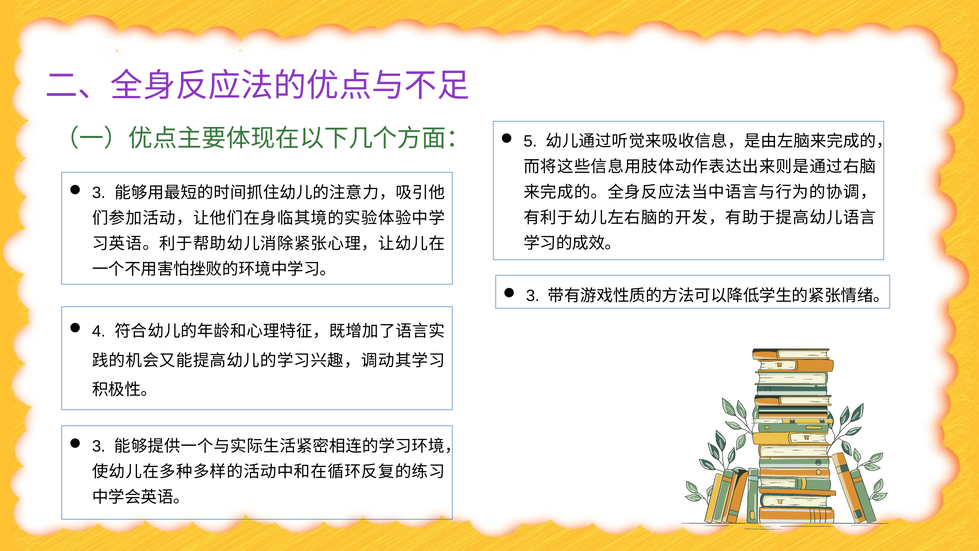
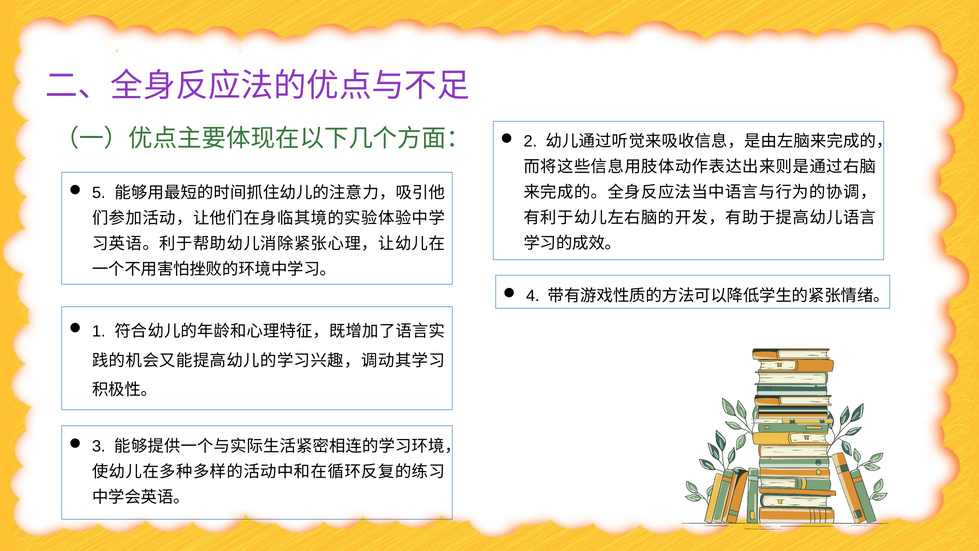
5: 5 -> 2
3 at (99, 193): 3 -> 5
3 at (533, 296): 3 -> 4
4: 4 -> 1
